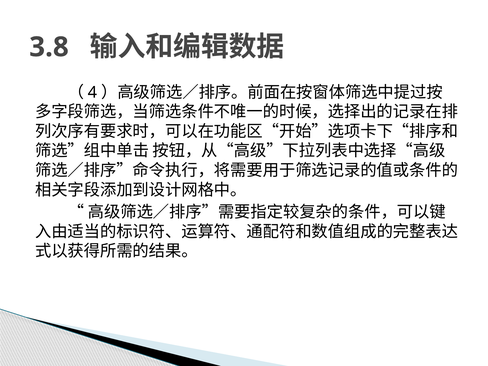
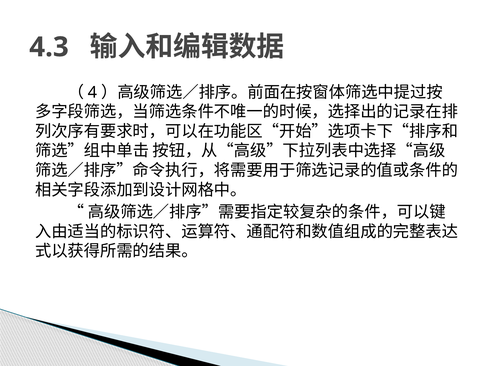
3.8: 3.8 -> 4.3
